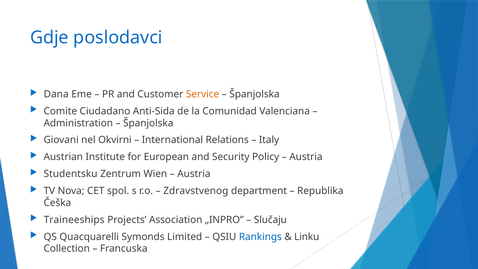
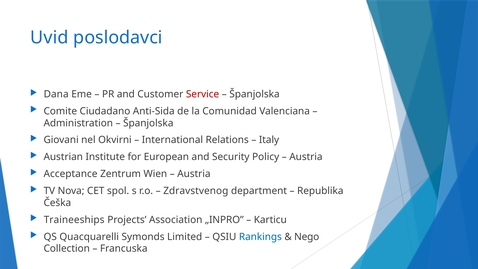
Gdje: Gdje -> Uvid
Service colour: orange -> red
Studentsku: Studentsku -> Acceptance
Slučaju: Slučaju -> Karticu
Linku: Linku -> Nego
